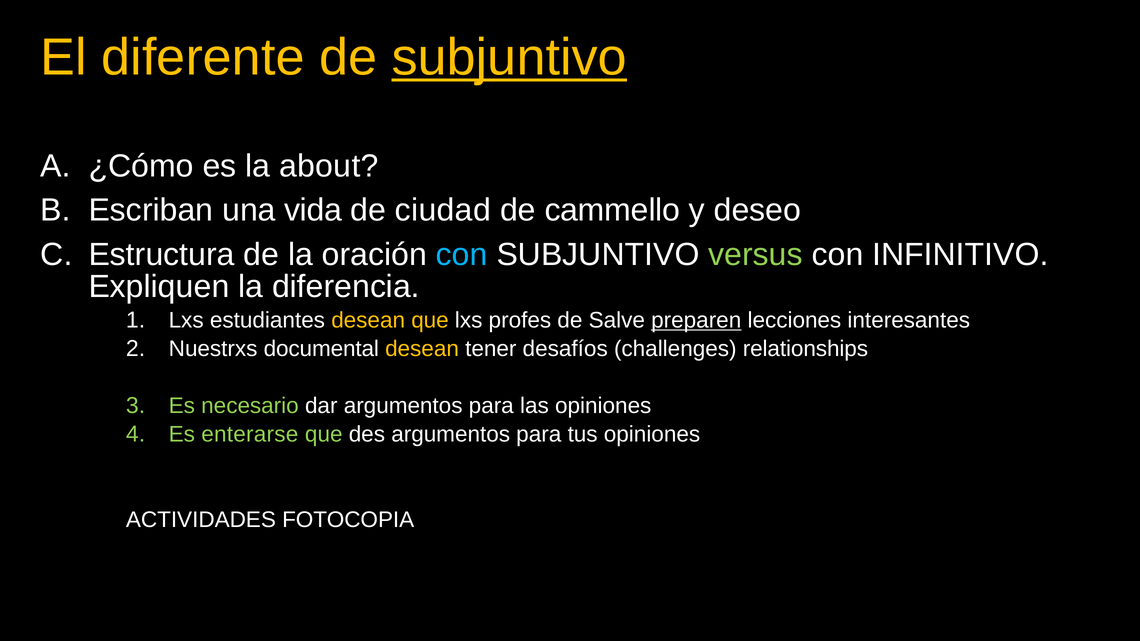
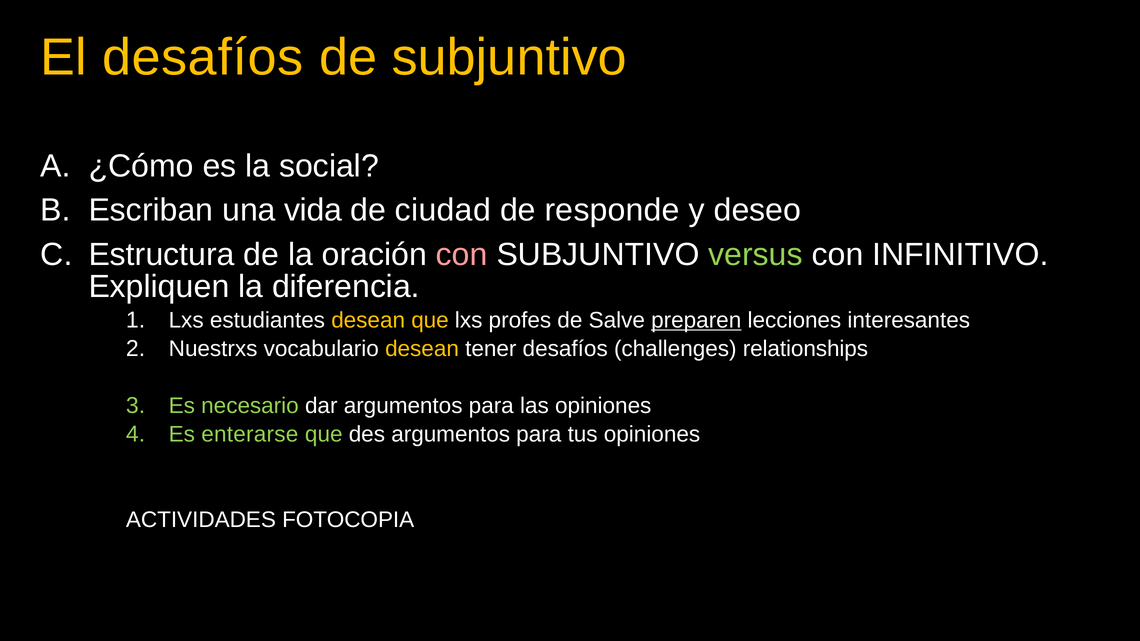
El diferente: diferente -> desafíos
subjuntivo at (509, 58) underline: present -> none
about: about -> social
cammello: cammello -> responde
con at (462, 255) colour: light blue -> pink
documental: documental -> vocabulario
